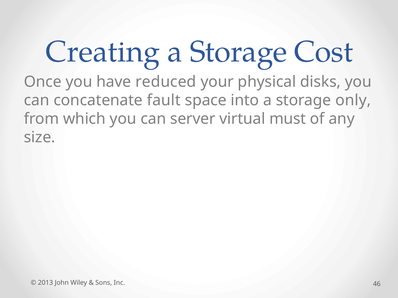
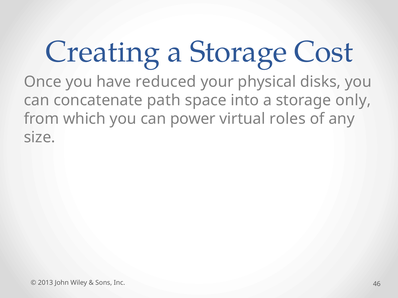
fault: fault -> path
server: server -> power
must: must -> roles
